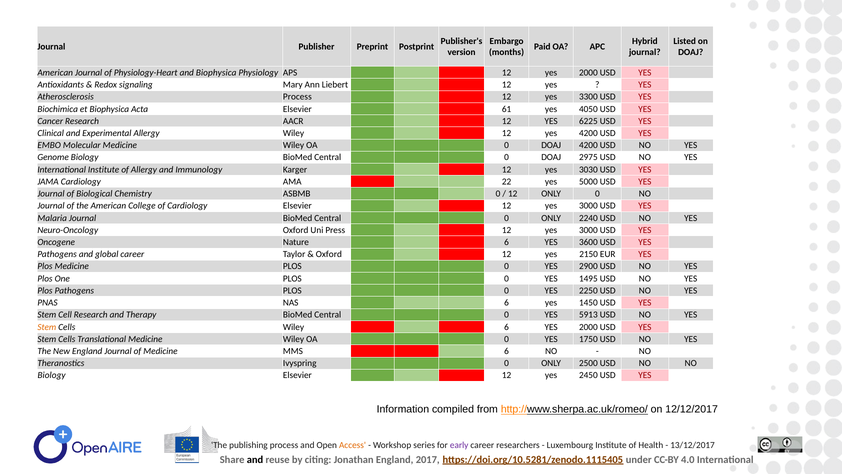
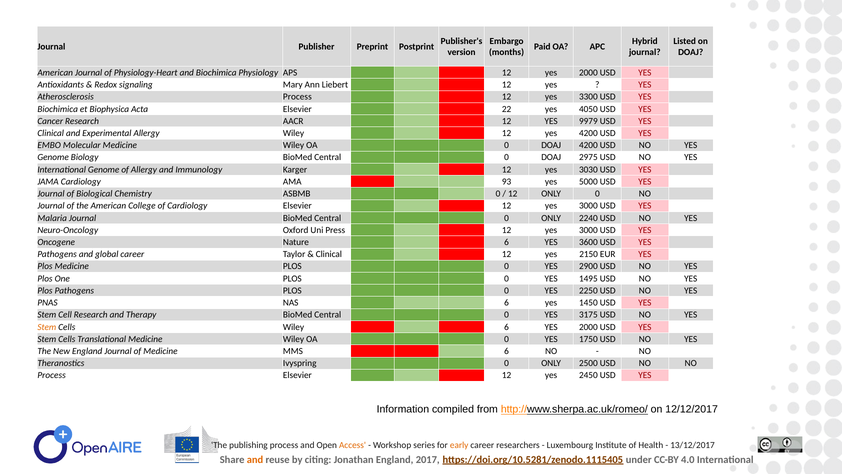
and Biophysica: Biophysica -> Biochimica
61: 61 -> 22
6225: 6225 -> 9979
International Institute: Institute -> Genome
22: 22 -> 93
Oxford at (329, 254): Oxford -> Clinical
5913: 5913 -> 3175
Biology at (52, 375): Biology -> Process
early colour: purple -> orange
and at (255, 459) colour: black -> orange
